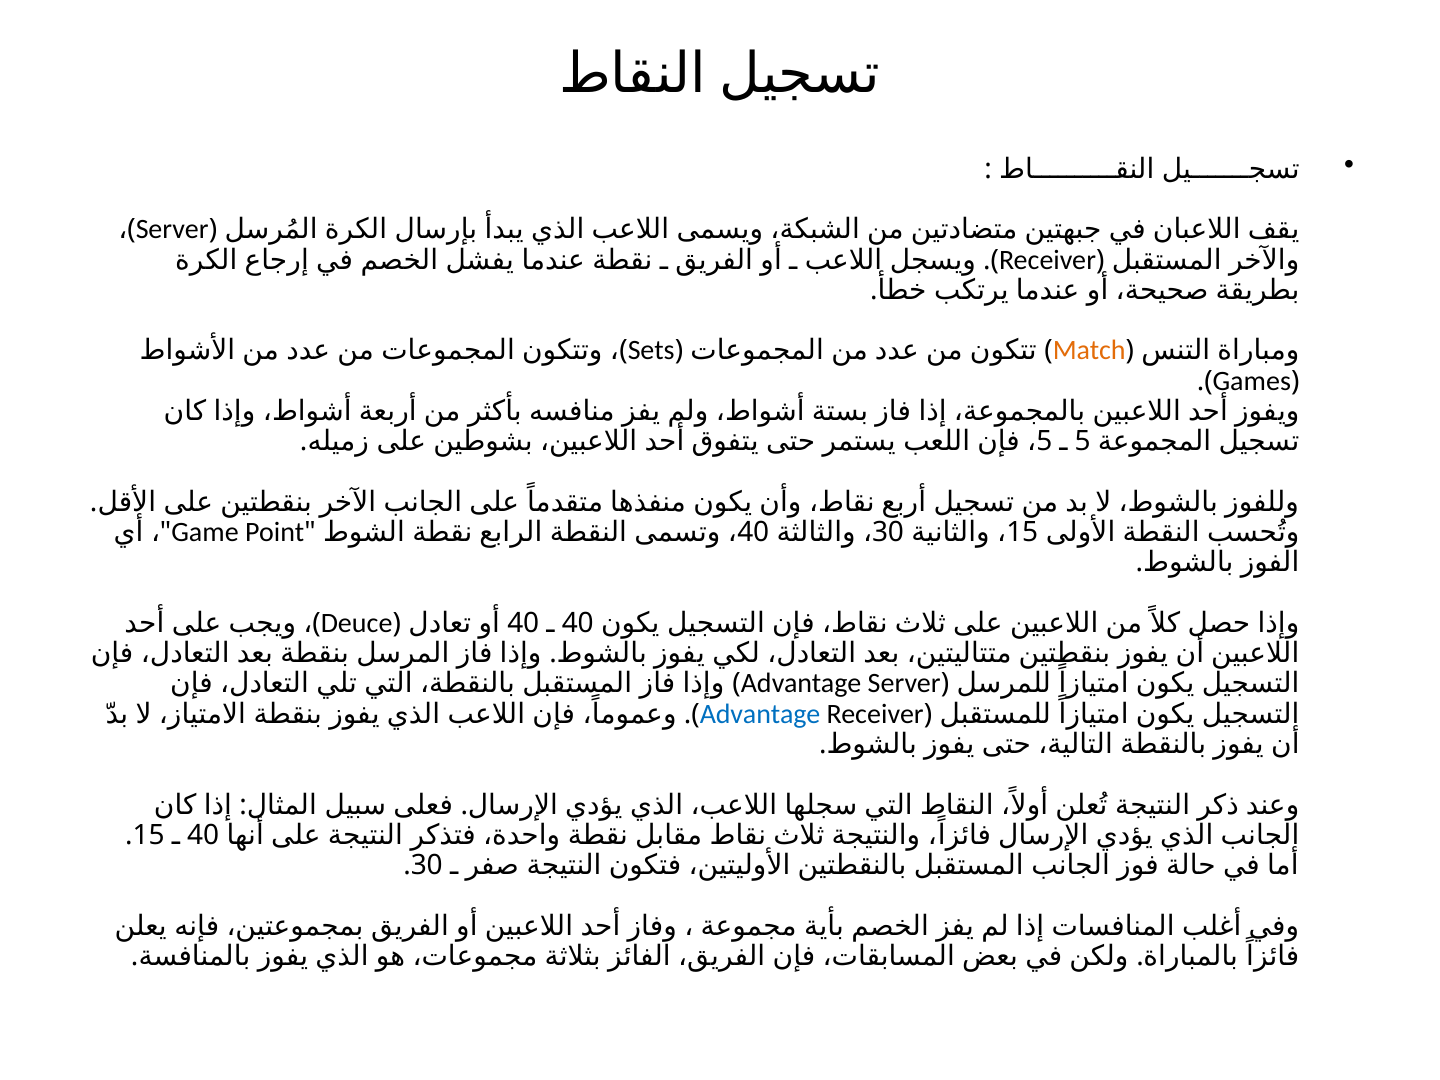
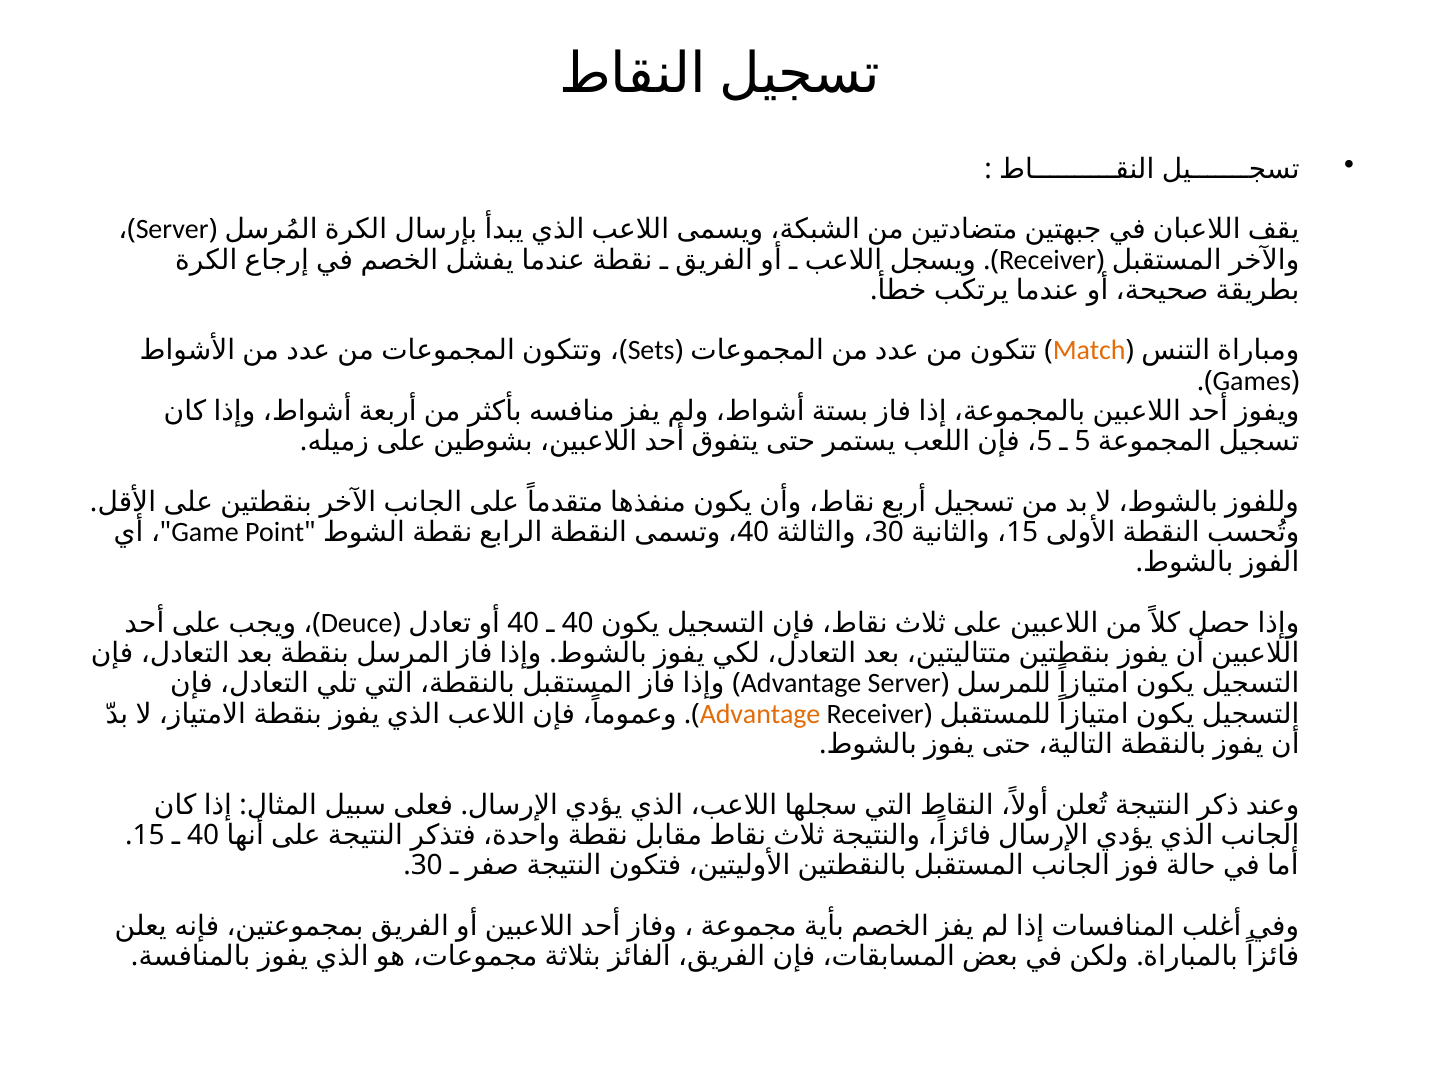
Advantage at (760, 714) colour: blue -> orange
